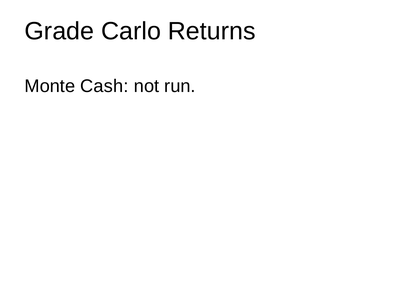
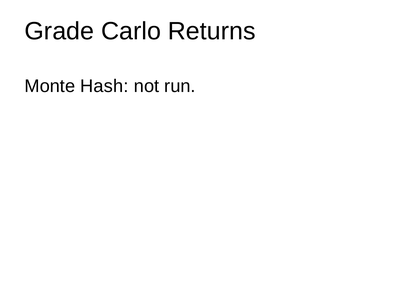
Cash: Cash -> Hash
